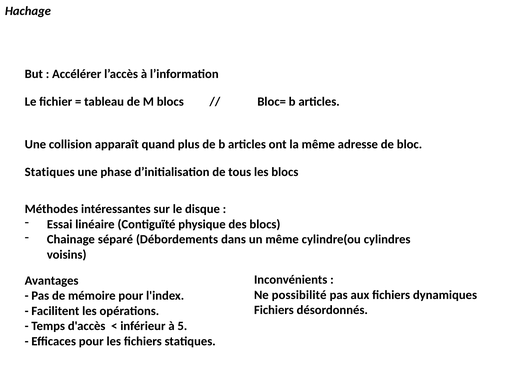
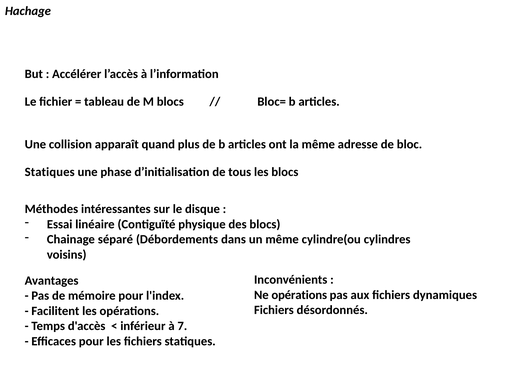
Ne possibilité: possibilité -> opérations
5: 5 -> 7
